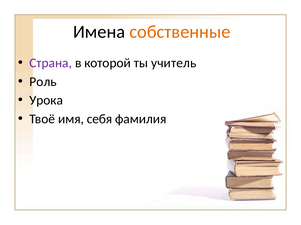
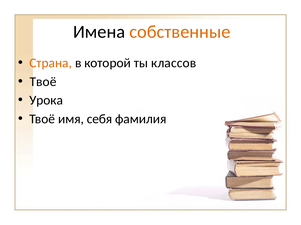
Страна colour: purple -> orange
учитель: учитель -> классов
Роль at (43, 82): Роль -> Твоё
